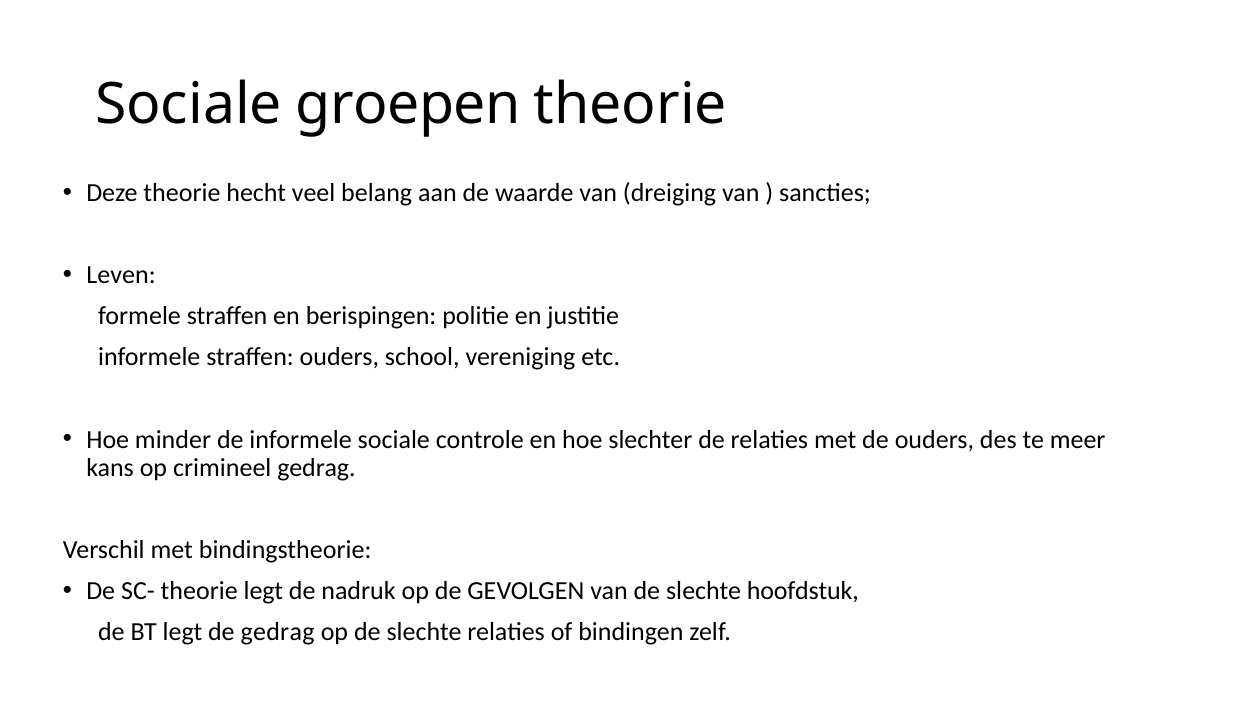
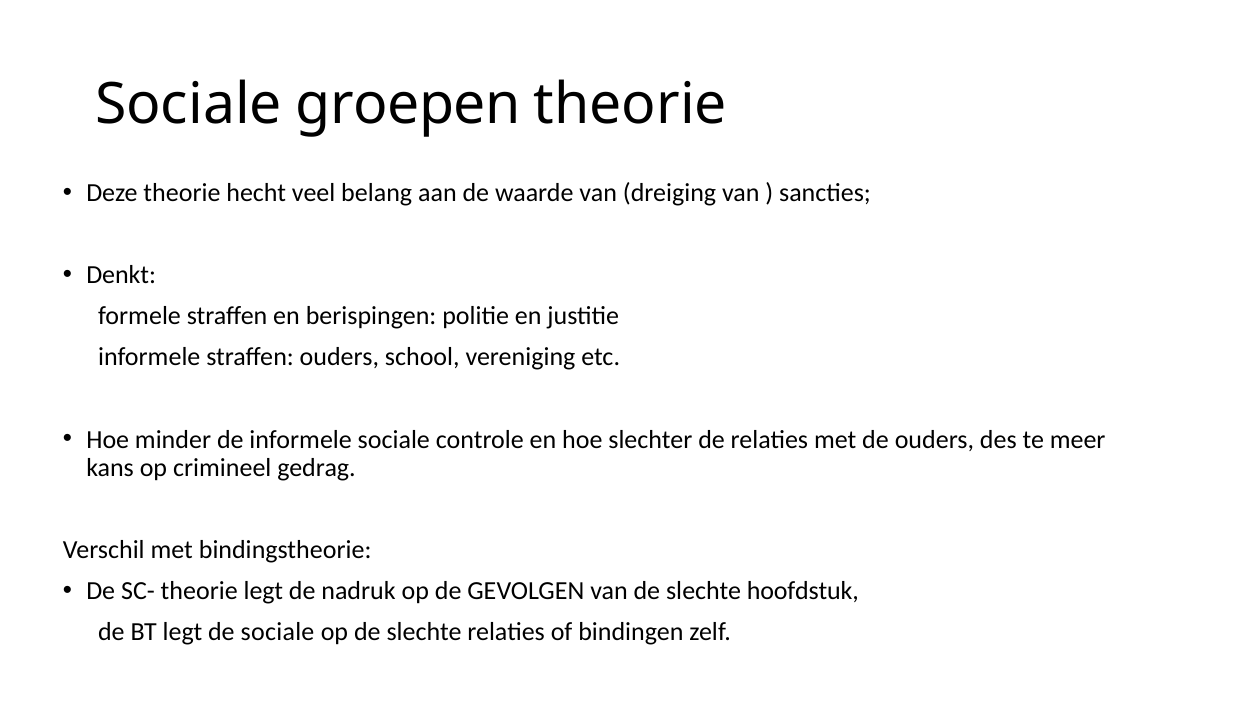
Leven: Leven -> Denkt
de gedrag: gedrag -> sociale
